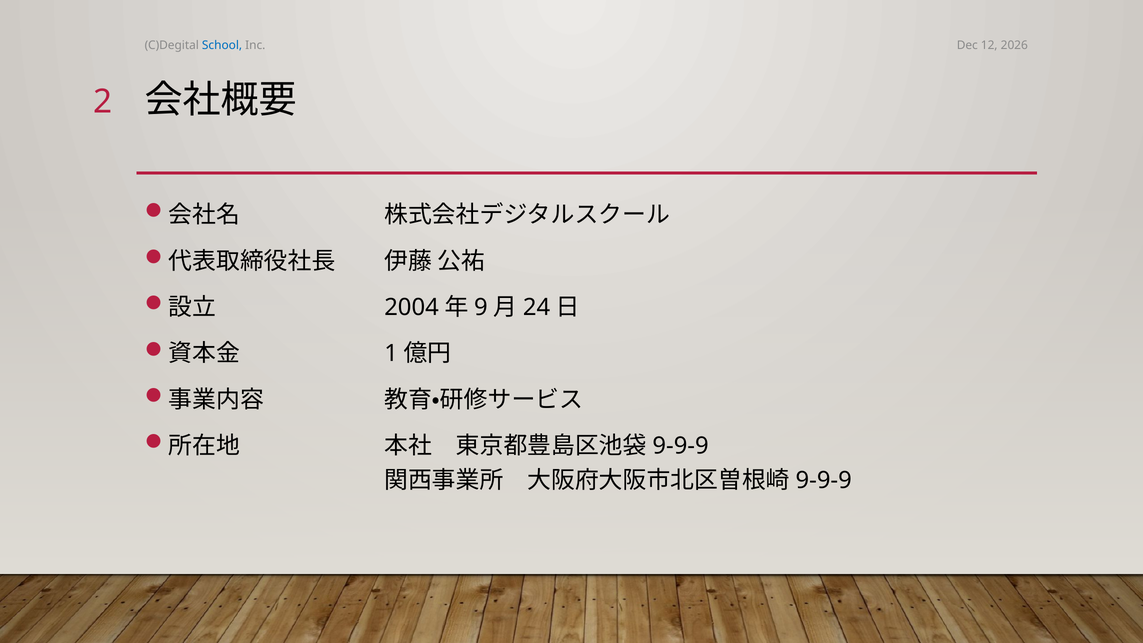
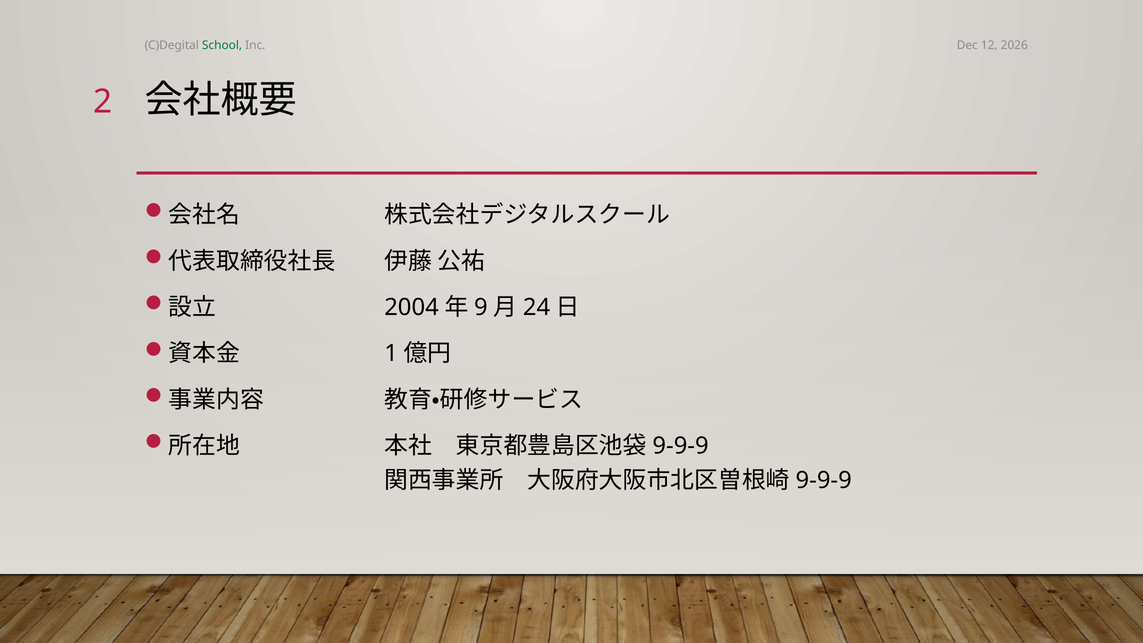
School colour: blue -> green
